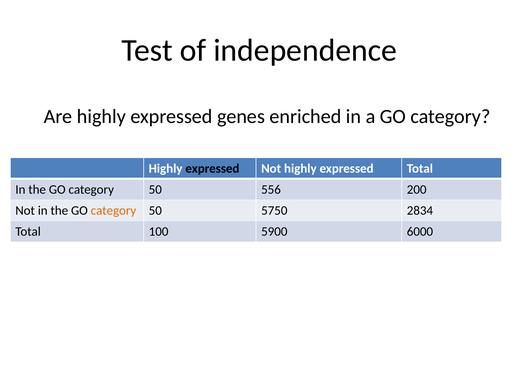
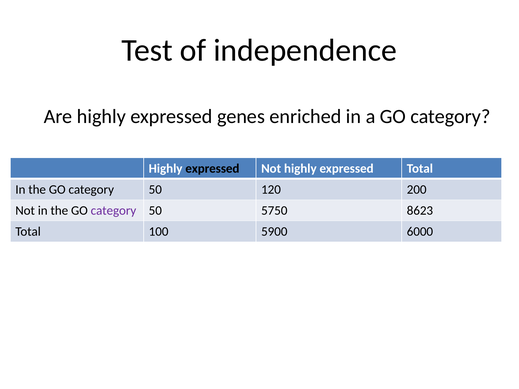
556: 556 -> 120
category at (113, 211) colour: orange -> purple
2834: 2834 -> 8623
